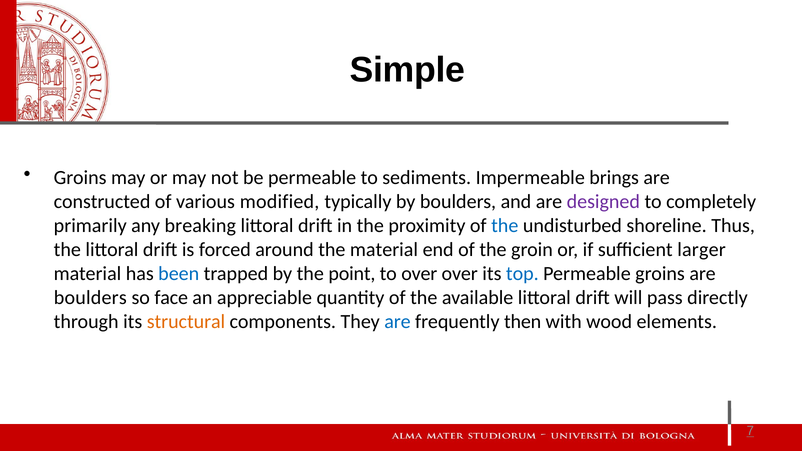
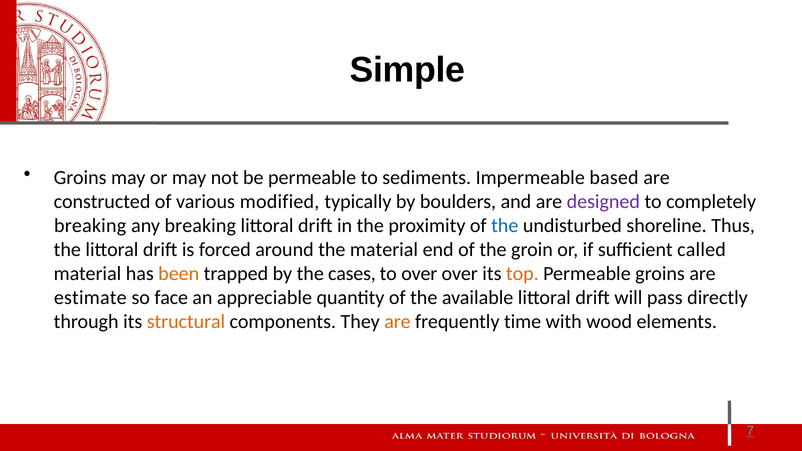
brings: brings -> based
primarily at (90, 226): primarily -> breaking
larger: larger -> called
been colour: blue -> orange
point: point -> cases
top colour: blue -> orange
boulders at (90, 298): boulders -> estimate
are at (397, 322) colour: blue -> orange
then: then -> time
